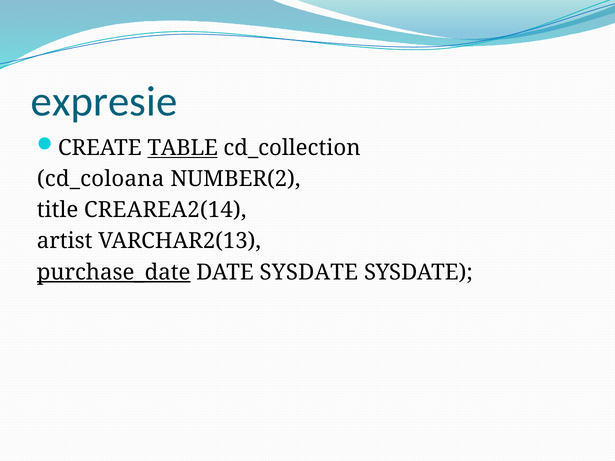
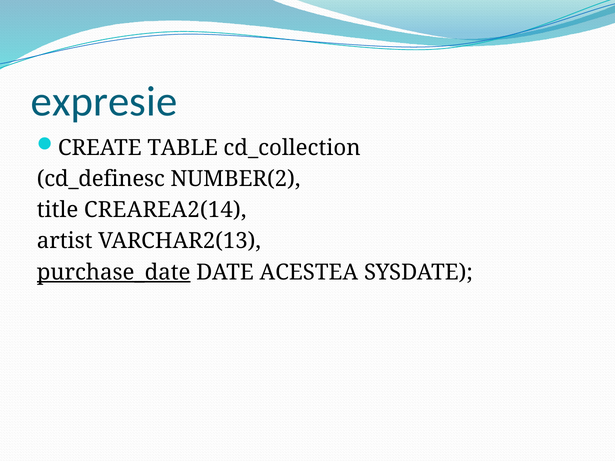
TABLE underline: present -> none
cd_coloana: cd_coloana -> cd_definesc
DATE SYSDATE: SYSDATE -> ACESTEA
